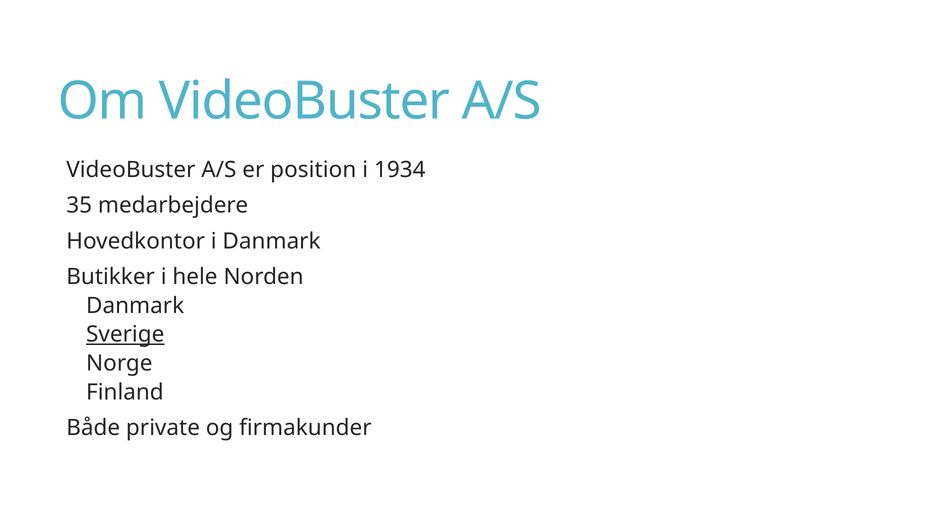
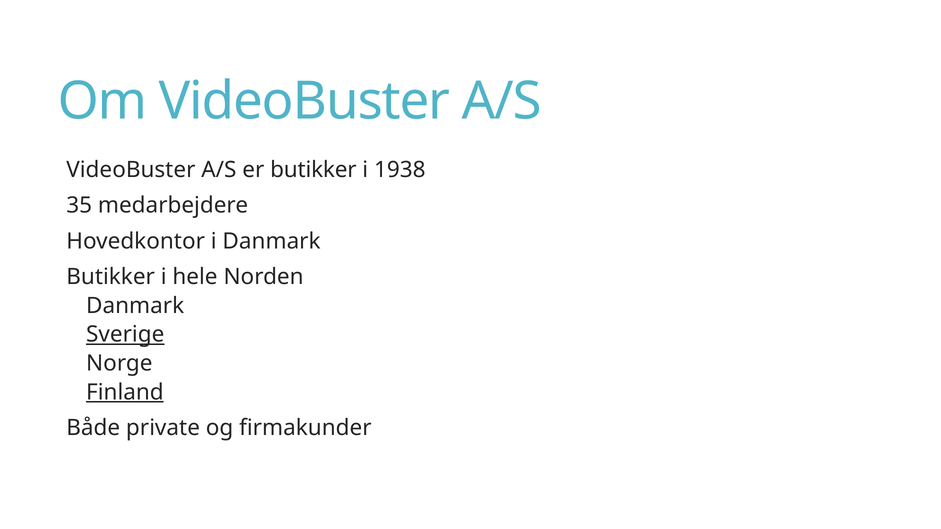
er position: position -> butikker
1934: 1934 -> 1938
Finland underline: none -> present
